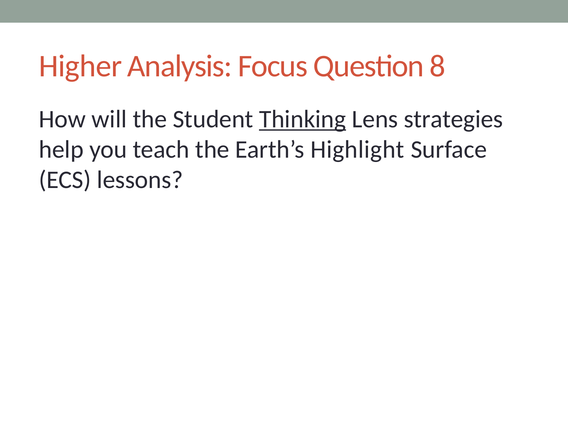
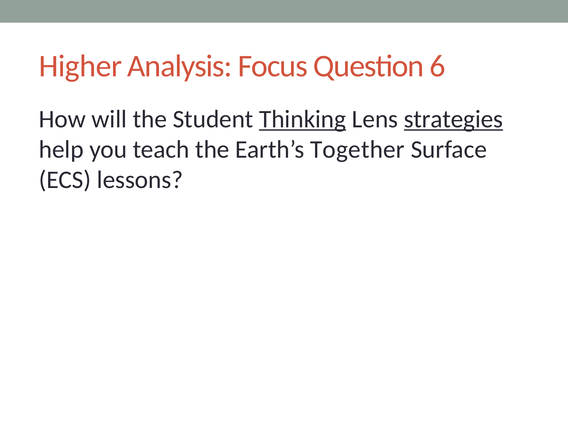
8: 8 -> 6
strategies underline: none -> present
Highlight: Highlight -> Together
